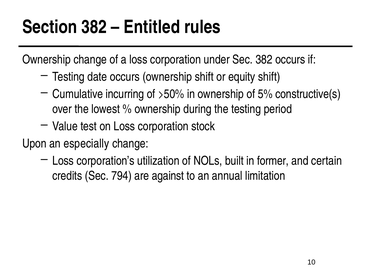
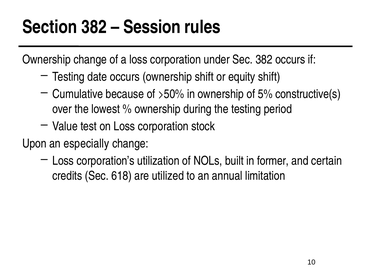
Entitled: Entitled -> Session
incurring: incurring -> because
794: 794 -> 618
against: against -> utilized
